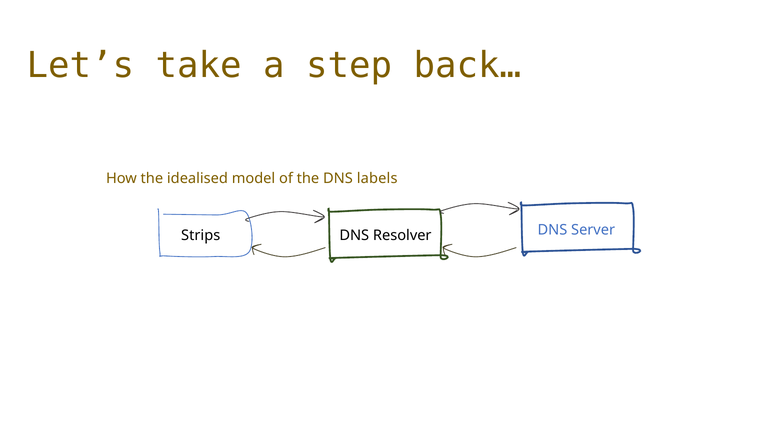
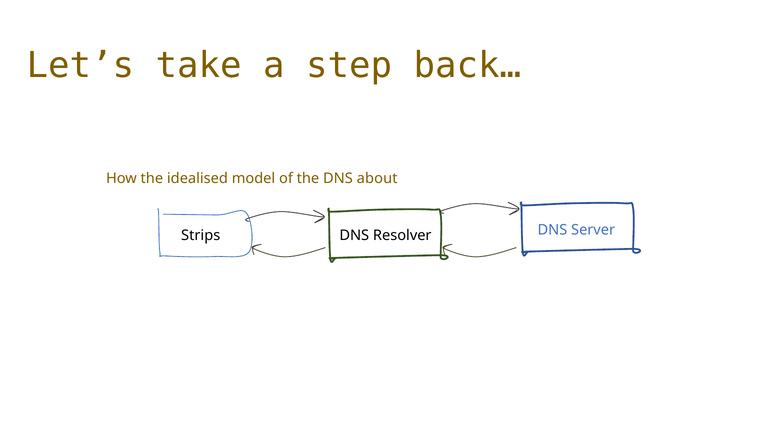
labels: labels -> about
